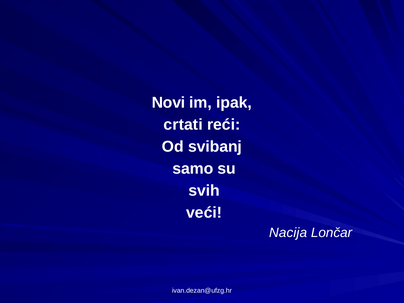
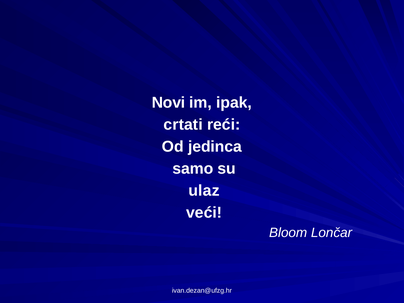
svibanj: svibanj -> jedinca
svih: svih -> ulaz
Nacija: Nacija -> Bloom
